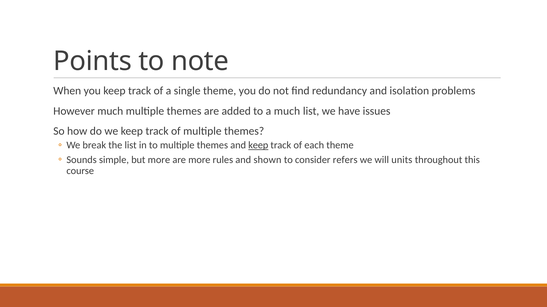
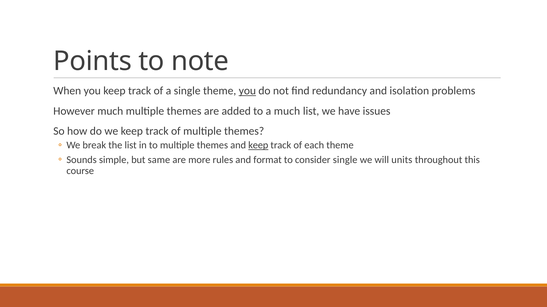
you at (247, 91) underline: none -> present
but more: more -> same
shown: shown -> format
consider refers: refers -> single
